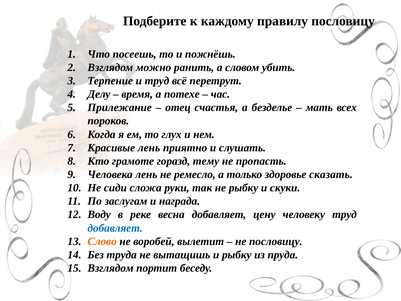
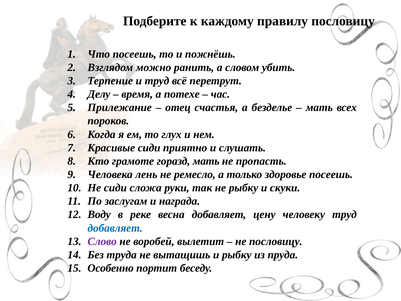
Красивые лень: лень -> сиди
горазд тему: тему -> мать
здоровье сказать: сказать -> посеешь
Слово colour: orange -> purple
Взглядом at (111, 268): Взглядом -> Особенно
